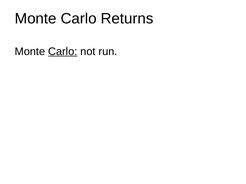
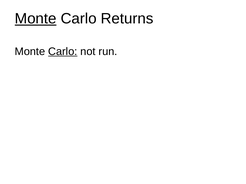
Monte at (36, 19) underline: none -> present
